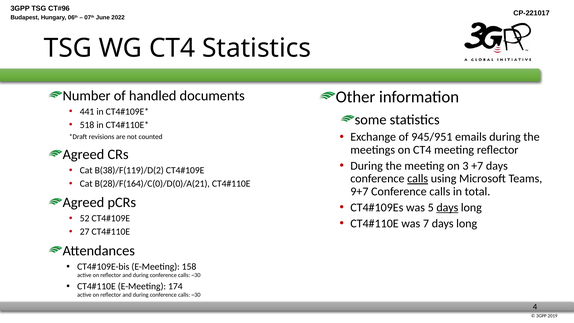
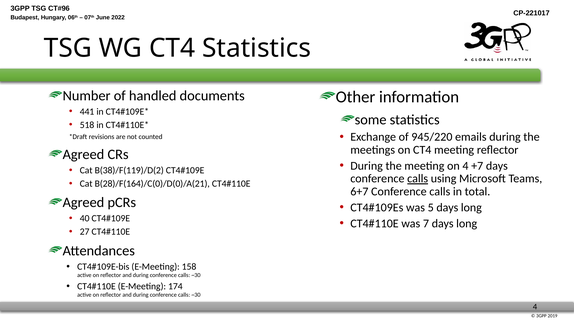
945/951: 945/951 -> 945/220
on 3: 3 -> 4
9+7: 9+7 -> 6+7
days at (447, 207) underline: present -> none
52: 52 -> 40
